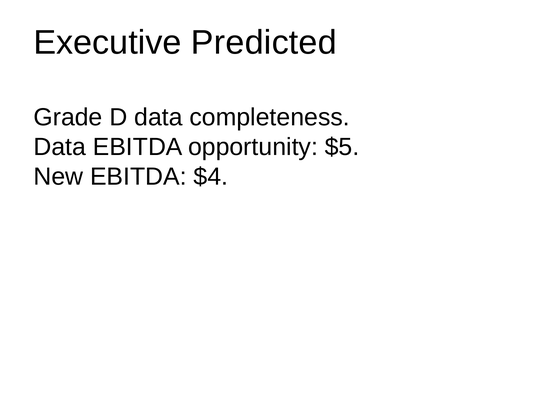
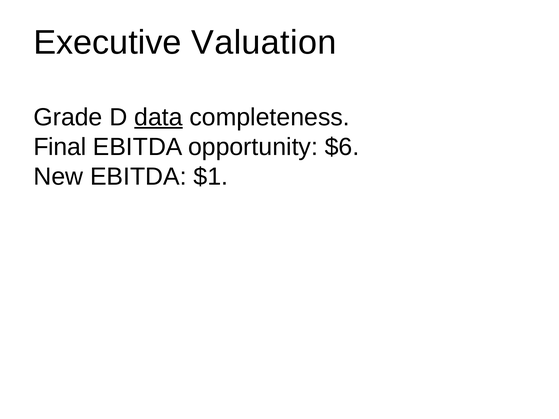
Predicted: Predicted -> Valuation
data at (158, 117) underline: none -> present
Data at (60, 147): Data -> Final
$5: $5 -> $6
$4: $4 -> $1
